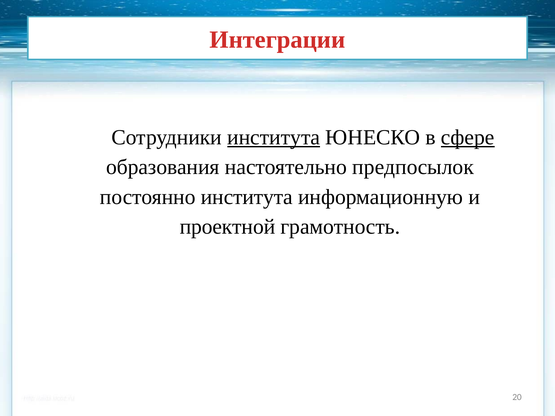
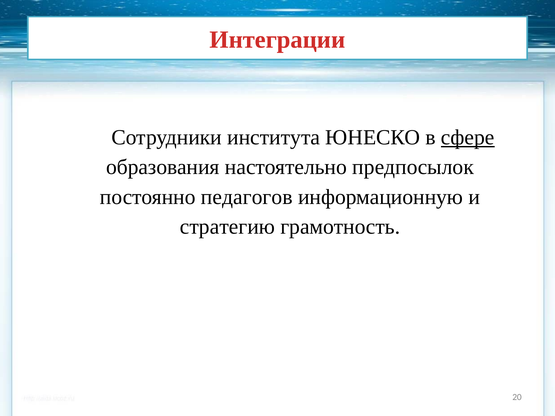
института at (274, 137) underline: present -> none
постоянно института: института -> педагогов
проектной: проектной -> стратегию
